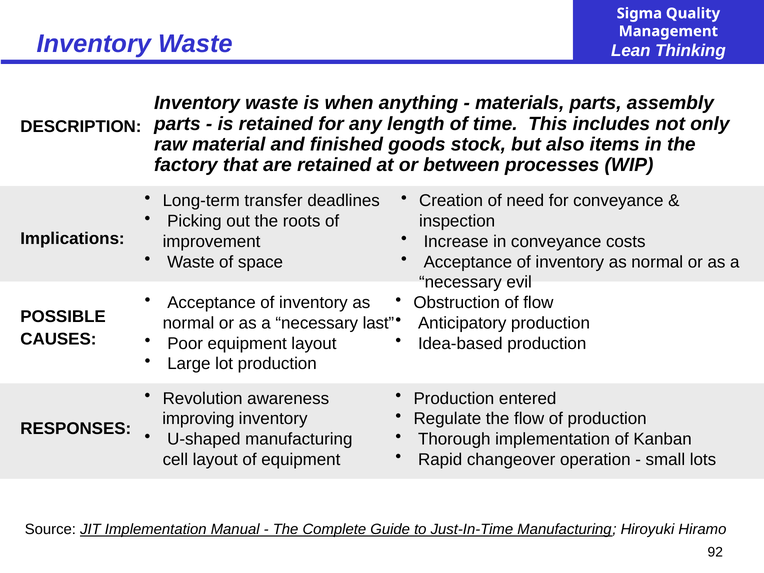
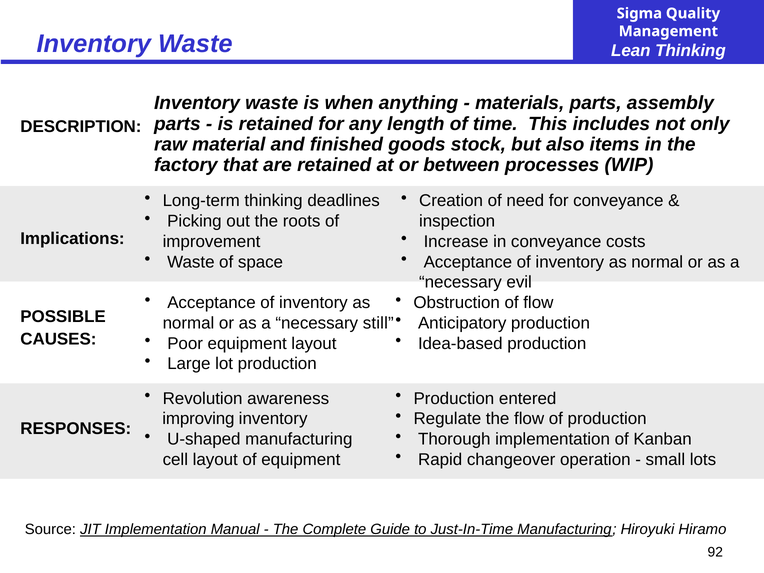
Long-term transfer: transfer -> thinking
last: last -> still
